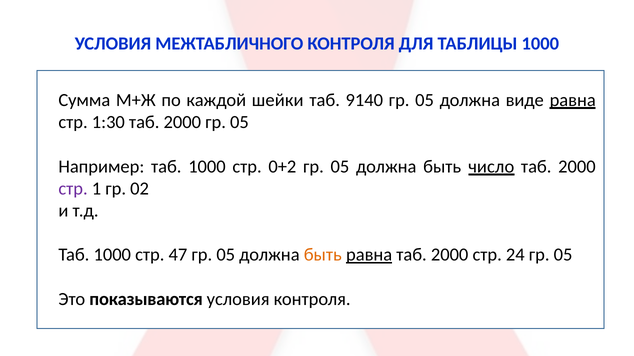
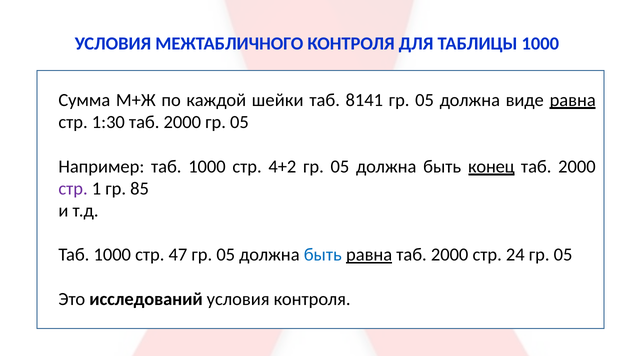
9140: 9140 -> 8141
0+2: 0+2 -> 4+2
число: число -> конец
02: 02 -> 85
быть at (323, 255) colour: orange -> blue
показываются: показываются -> исследований
